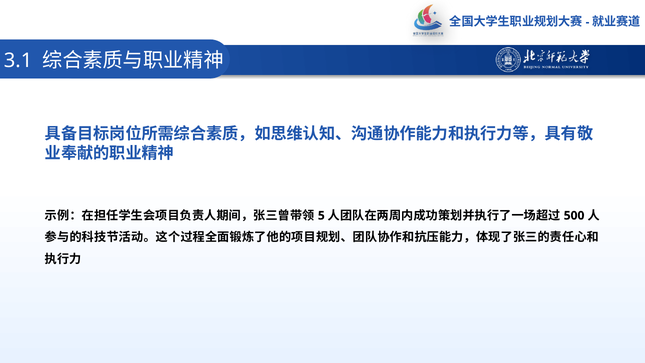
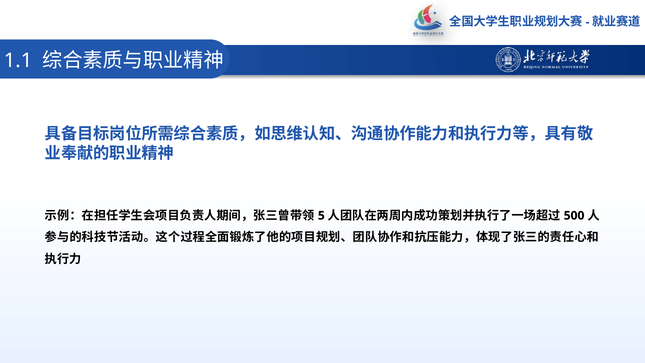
3.1: 3.1 -> 1.1
